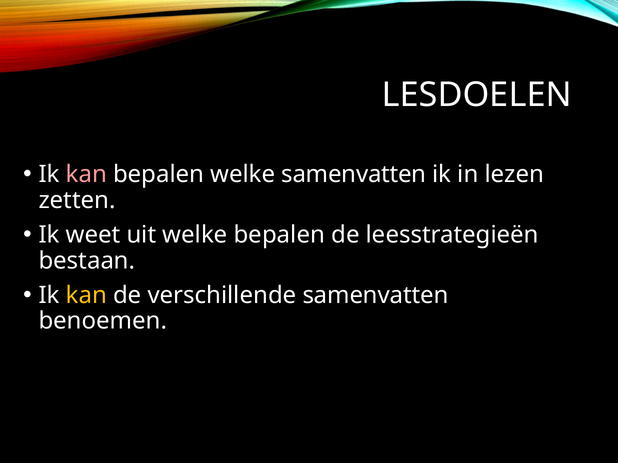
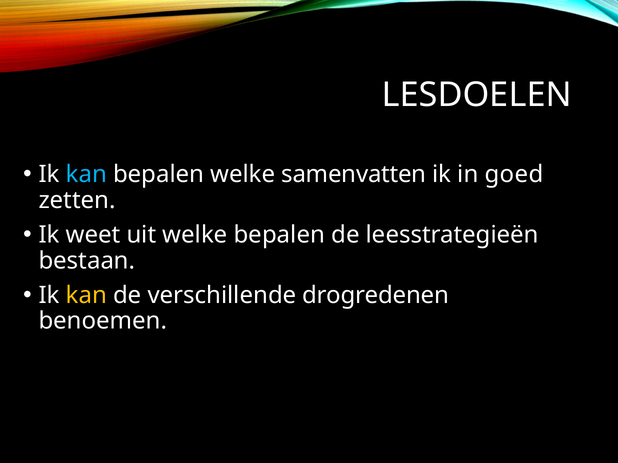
kan at (86, 175) colour: pink -> light blue
lezen: lezen -> goed
verschillende samenvatten: samenvatten -> drogredenen
